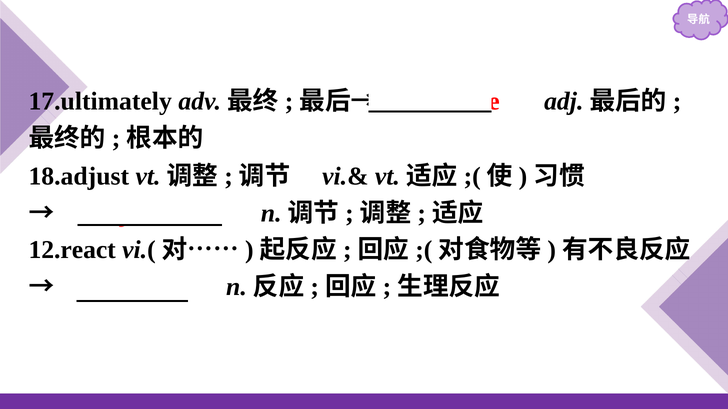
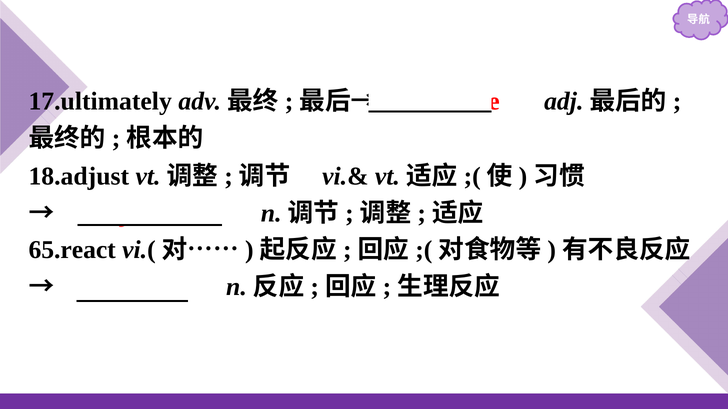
12.react: 12.react -> 65.react
